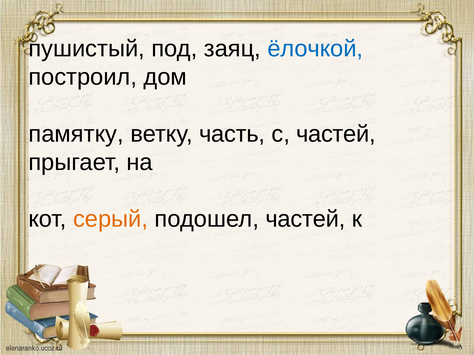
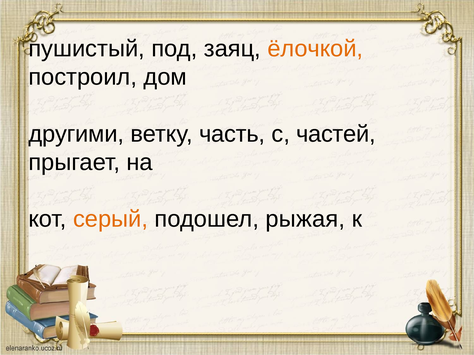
ёлочкой colour: blue -> orange
памятку: памятку -> другими
подошел частей: частей -> рыжая
